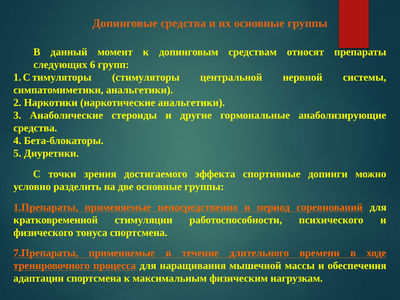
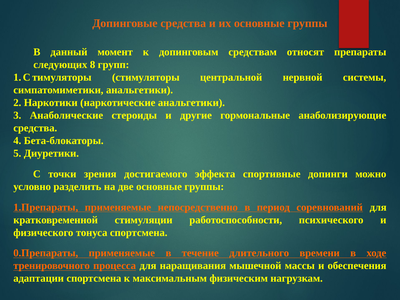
6: 6 -> 8
7.Препараты: 7.Препараты -> 0.Препараты
